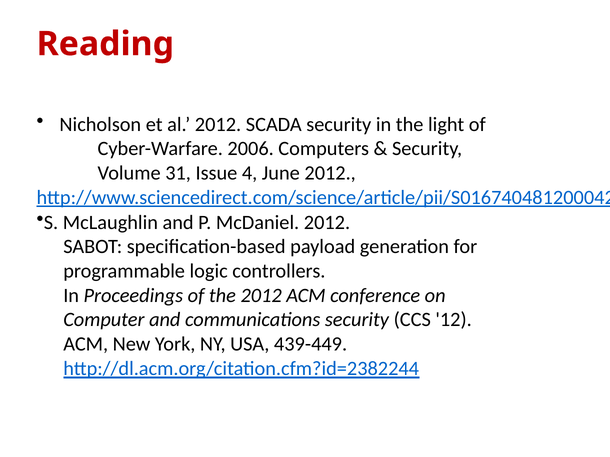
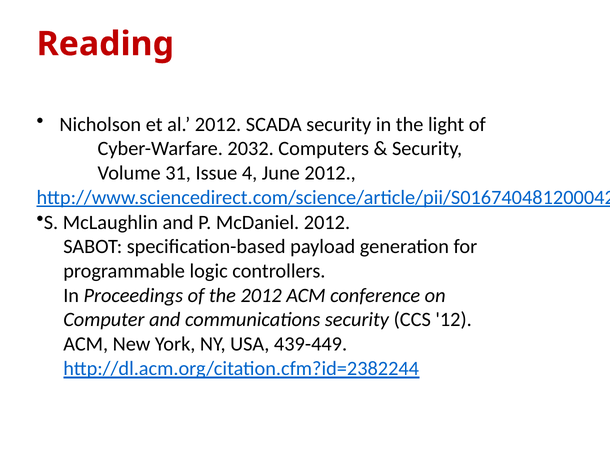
2006: 2006 -> 2032
